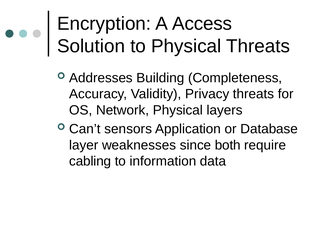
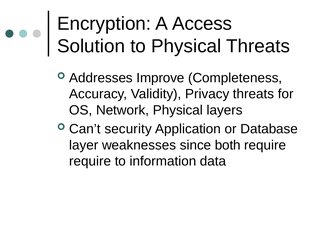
Building: Building -> Improve
sensors: sensors -> security
cabling at (90, 161): cabling -> require
